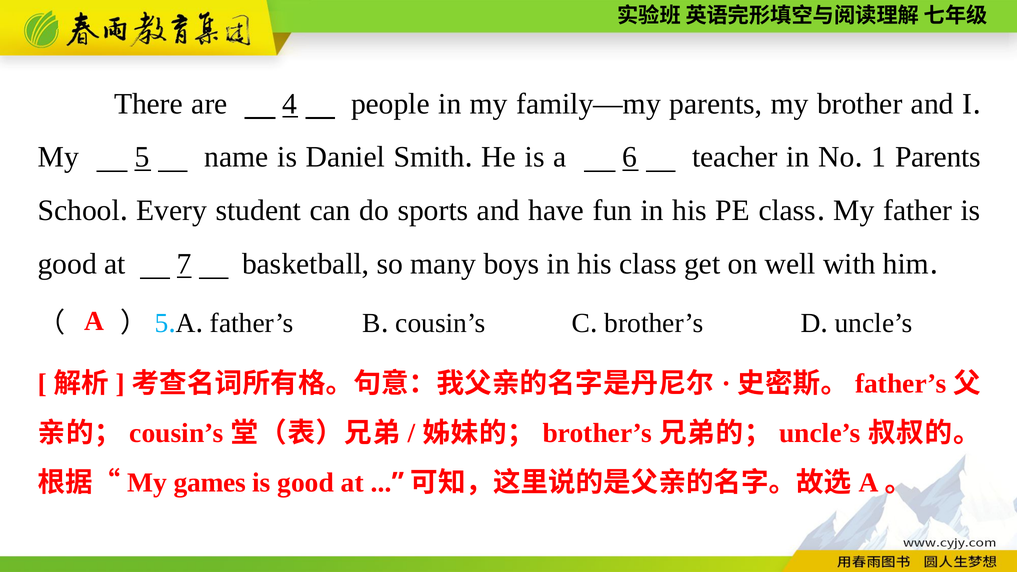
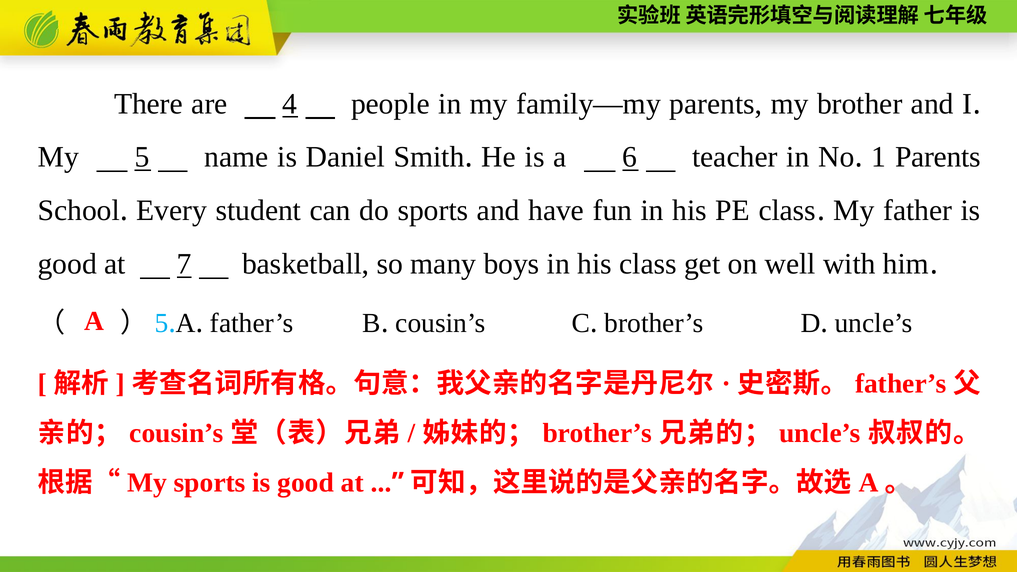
games at (210, 483): games -> sports
